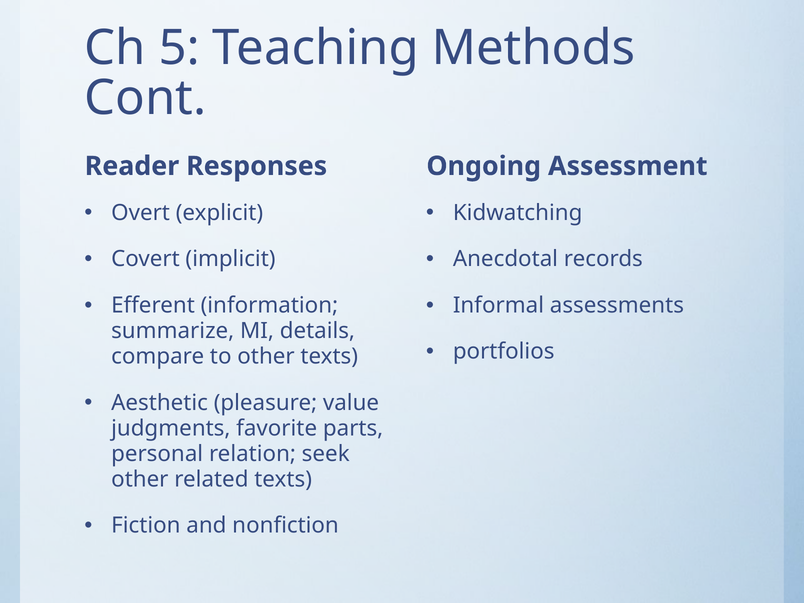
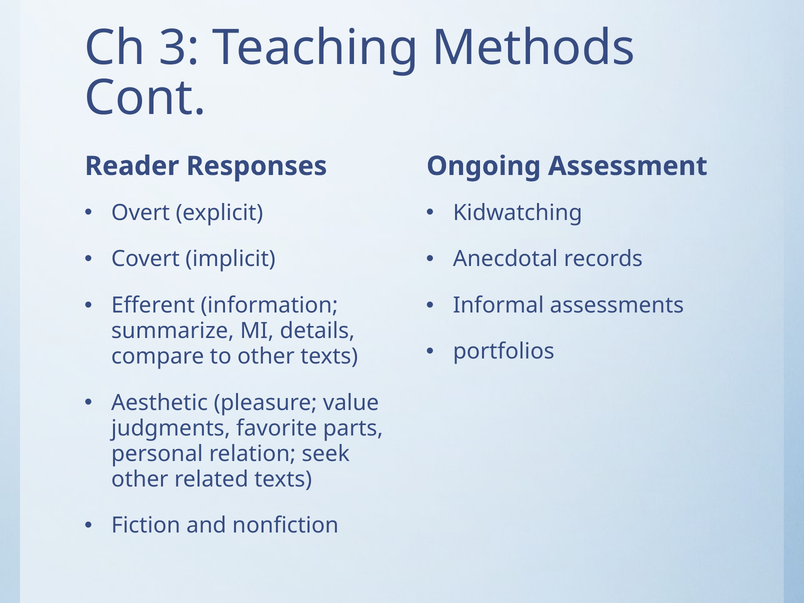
5: 5 -> 3
